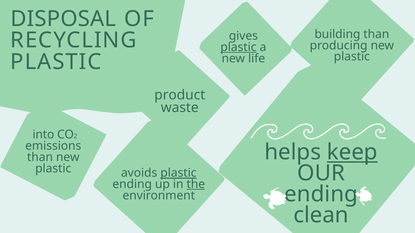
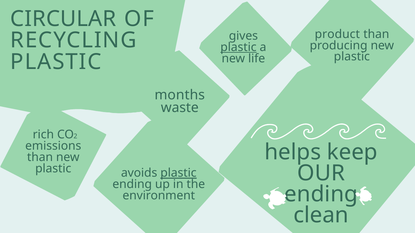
DISPOSAL: DISPOSAL -> CIRCULAR
building: building -> product
product: product -> months
into: into -> rich
keep underline: present -> none
the underline: present -> none
